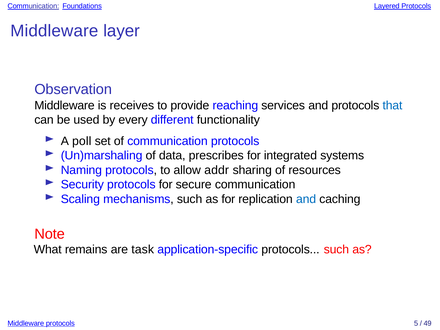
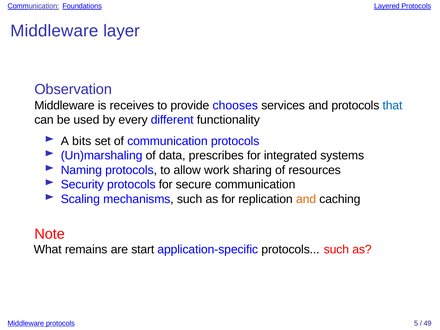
reaching: reaching -> chooses
poll: poll -> bits
addr: addr -> work
and at (306, 199) colour: blue -> orange
task: task -> start
